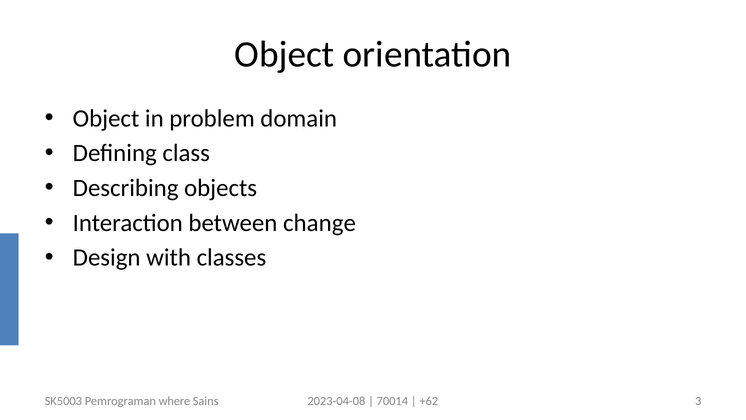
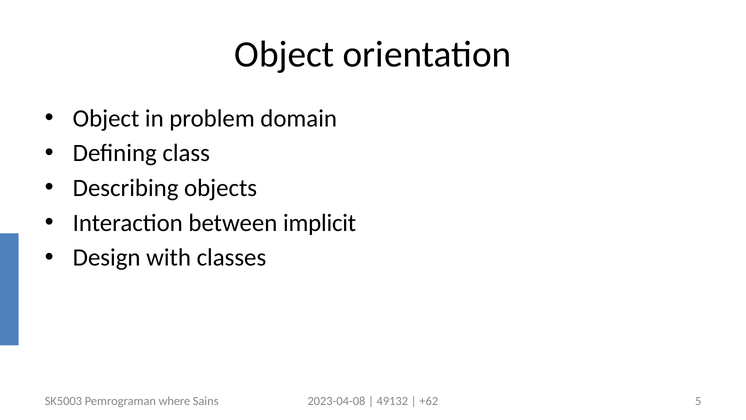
change: change -> implicit
70014: 70014 -> 49132
3: 3 -> 5
